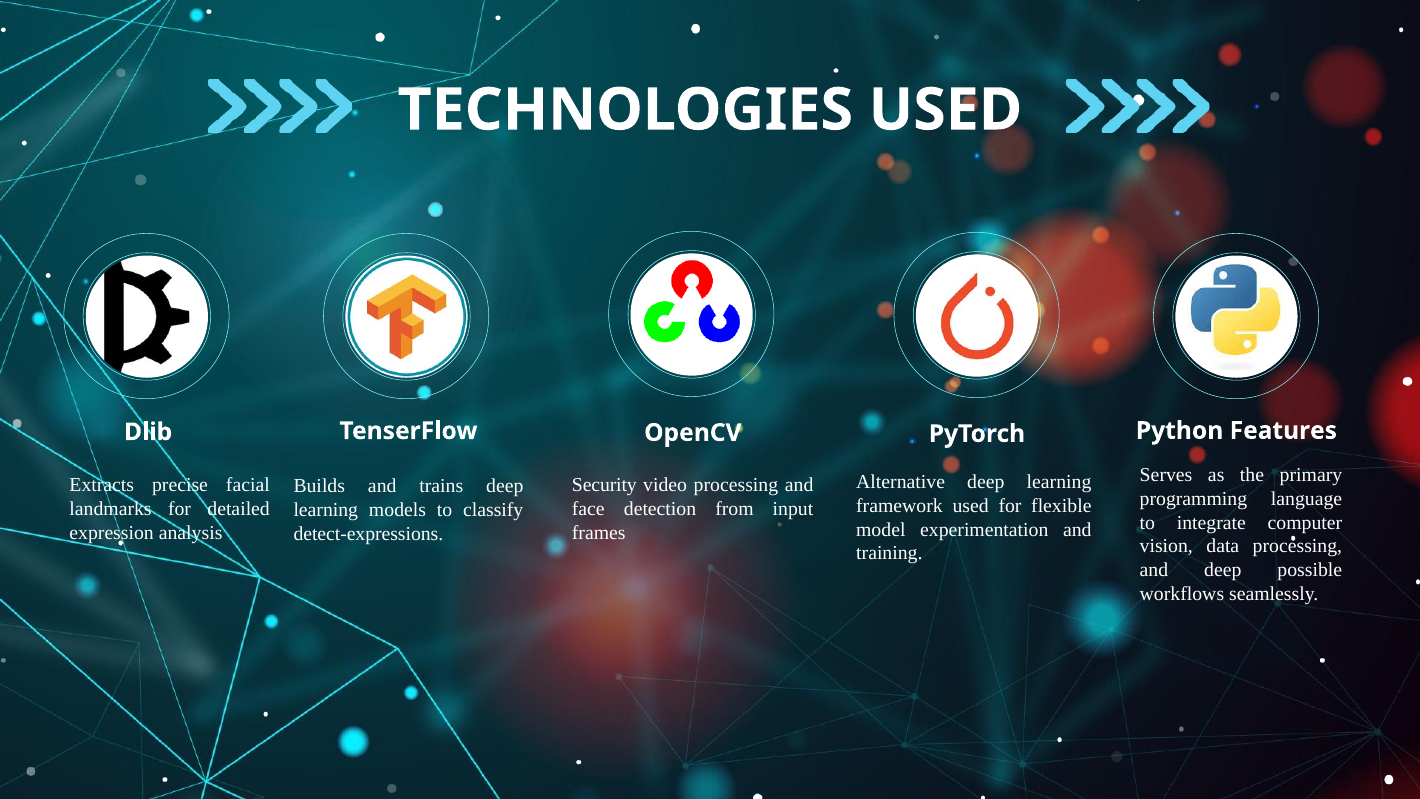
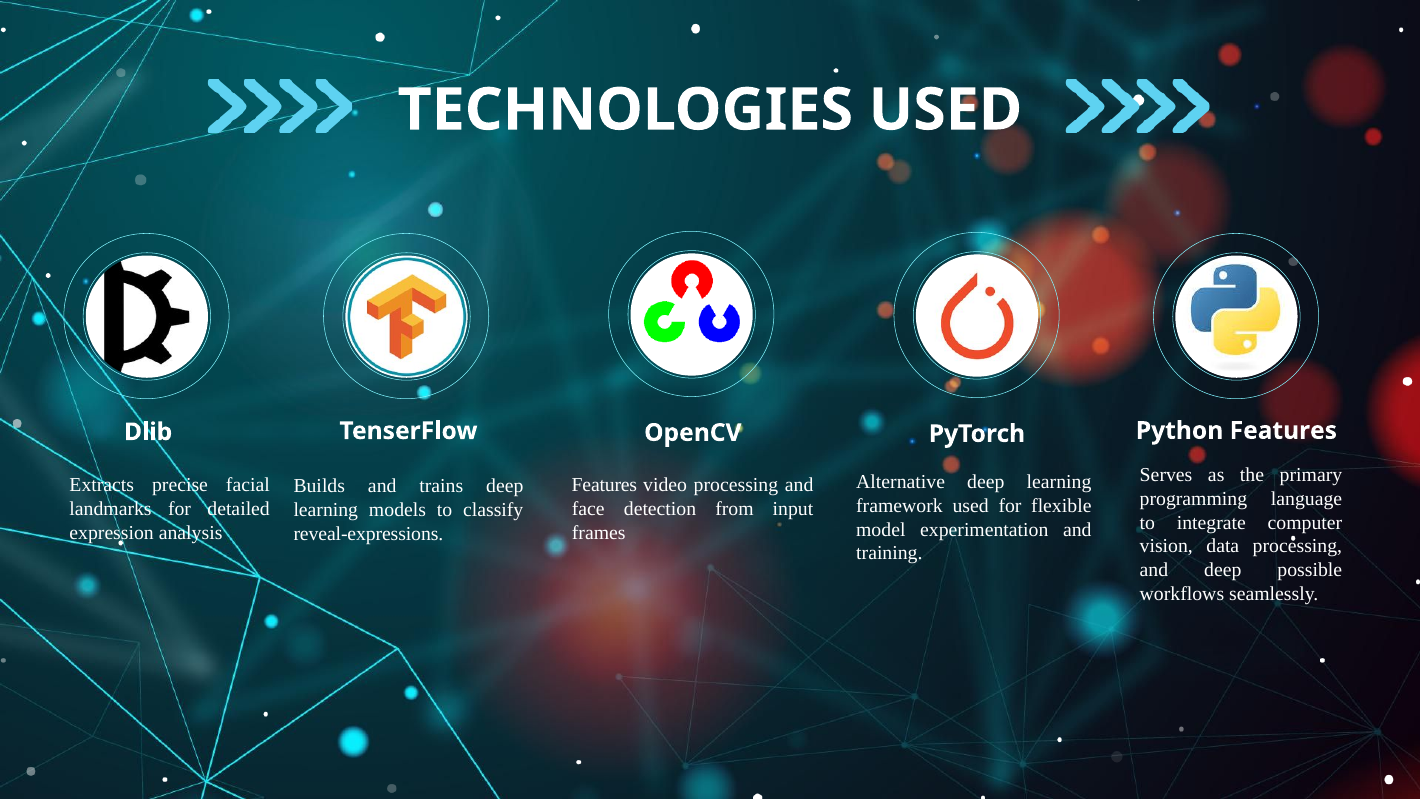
Security at (604, 485): Security -> Features
detect-expressions: detect-expressions -> reveal-expressions
